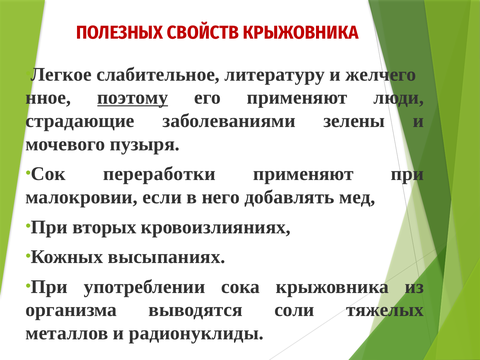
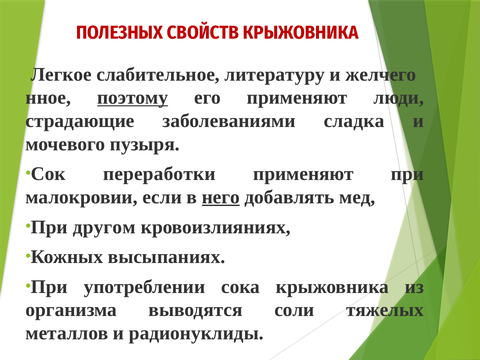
зелены: зелены -> сладка
него underline: none -> present
вторых: вторых -> другом
